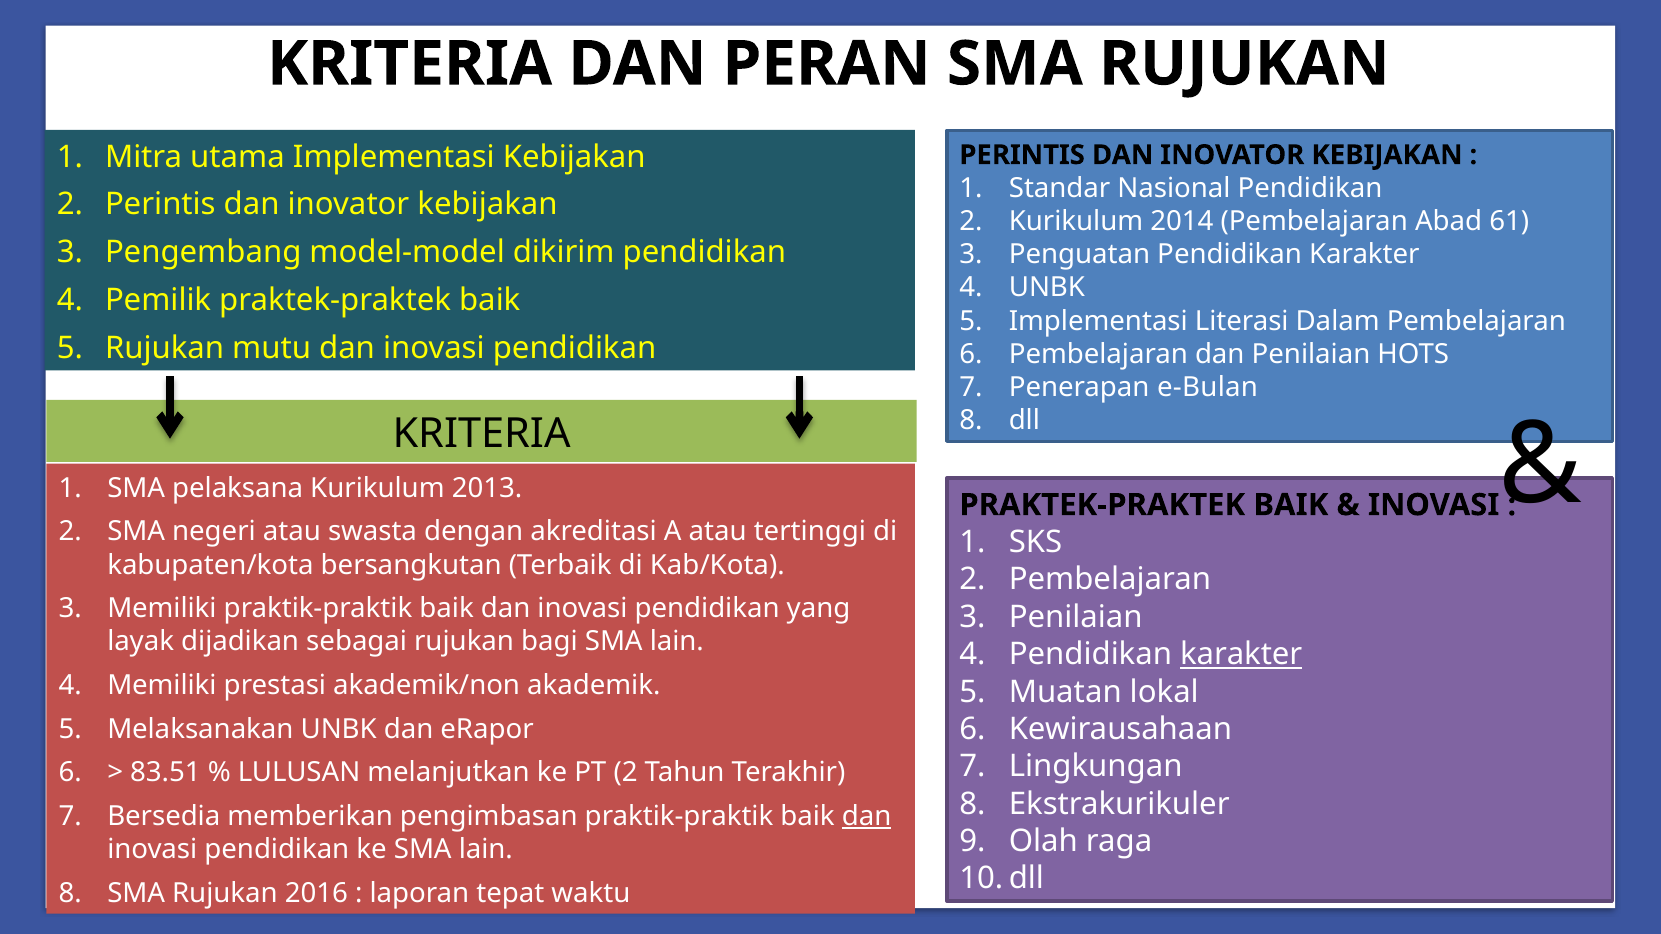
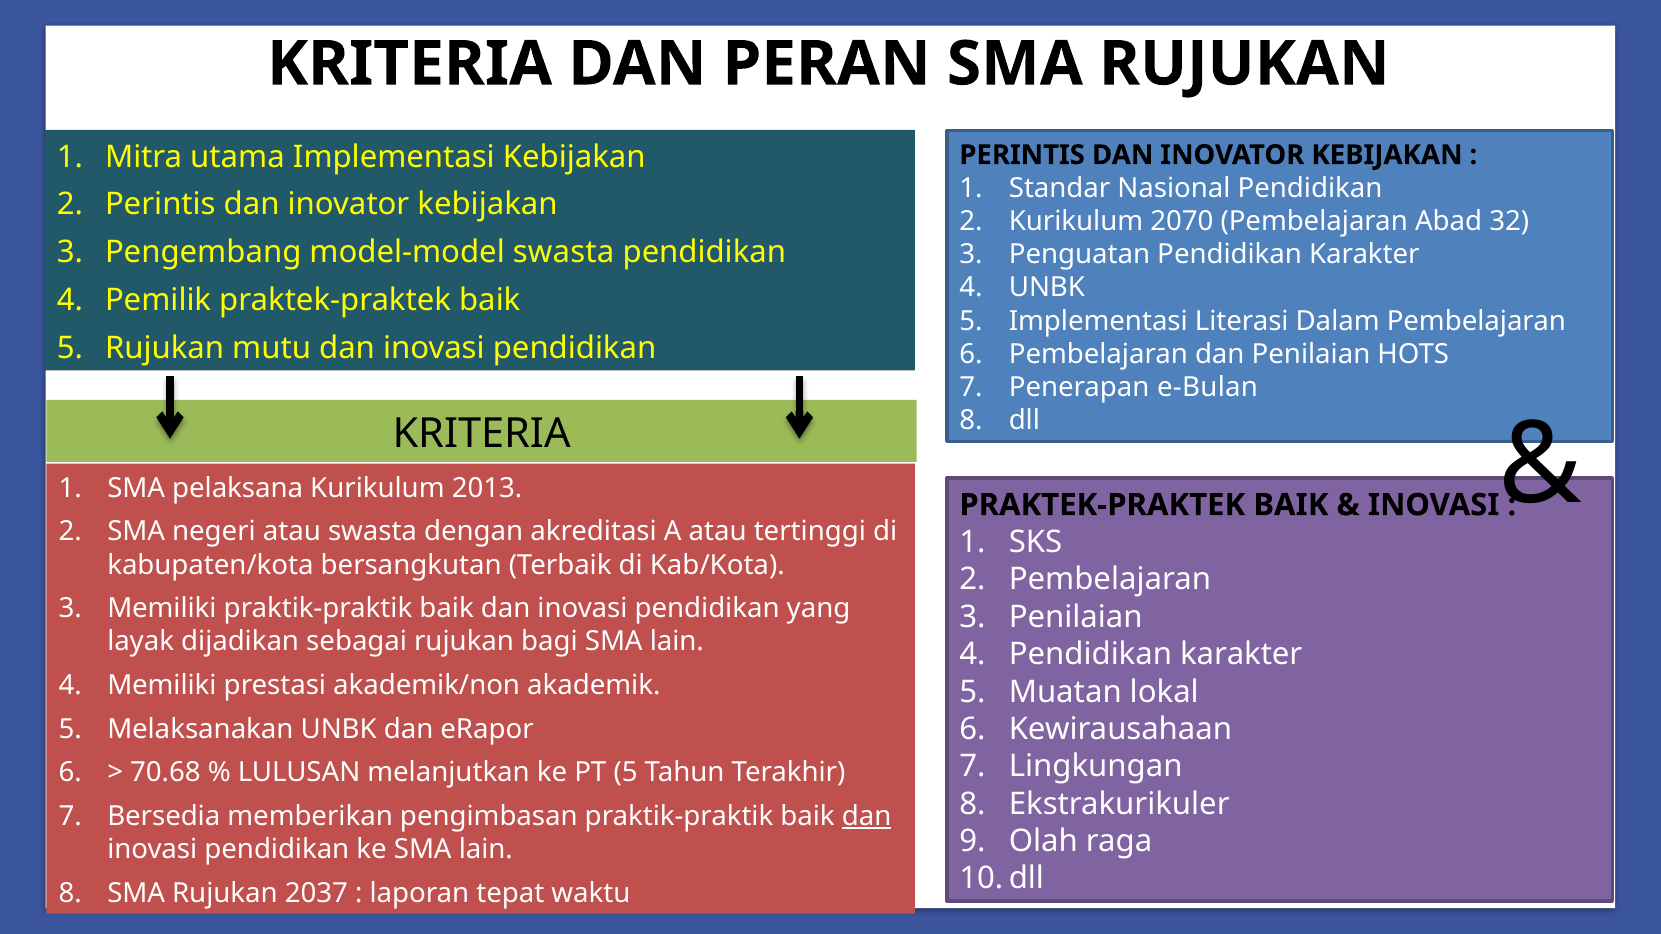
2014: 2014 -> 2070
61: 61 -> 32
model-model dikirim: dikirim -> swasta
karakter at (1241, 655) underline: present -> none
83.51: 83.51 -> 70.68
PT 2: 2 -> 5
2016: 2016 -> 2037
